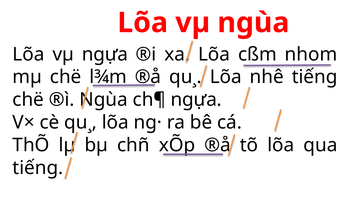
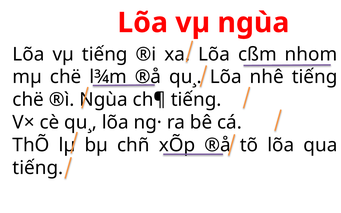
vµ ngựa: ngựa -> tiếng
ch¶ ngựa: ngựa -> tiếng
